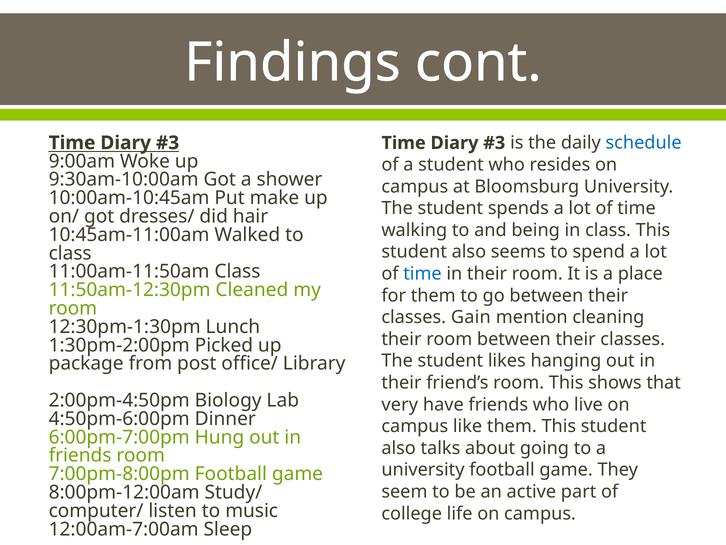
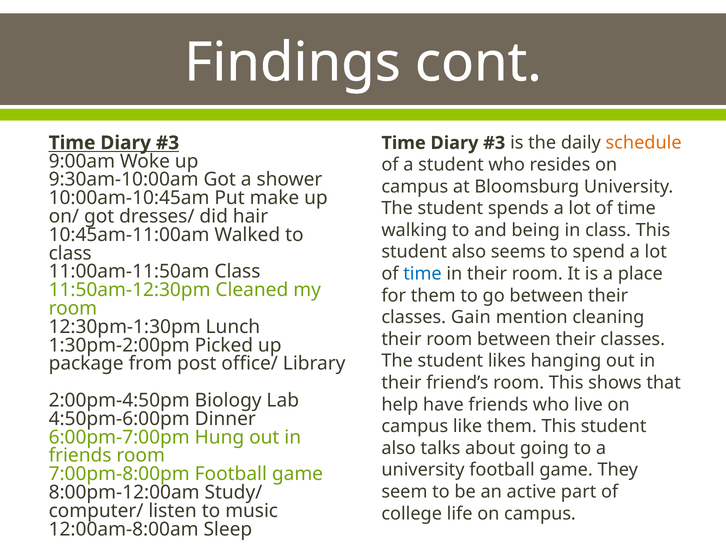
schedule colour: blue -> orange
very: very -> help
12:00am-7:00am: 12:00am-7:00am -> 12:00am-8:00am
